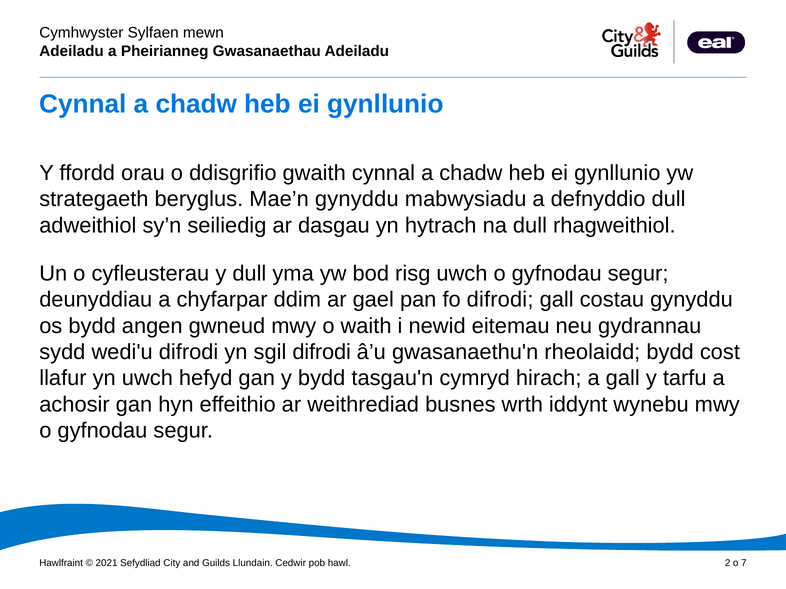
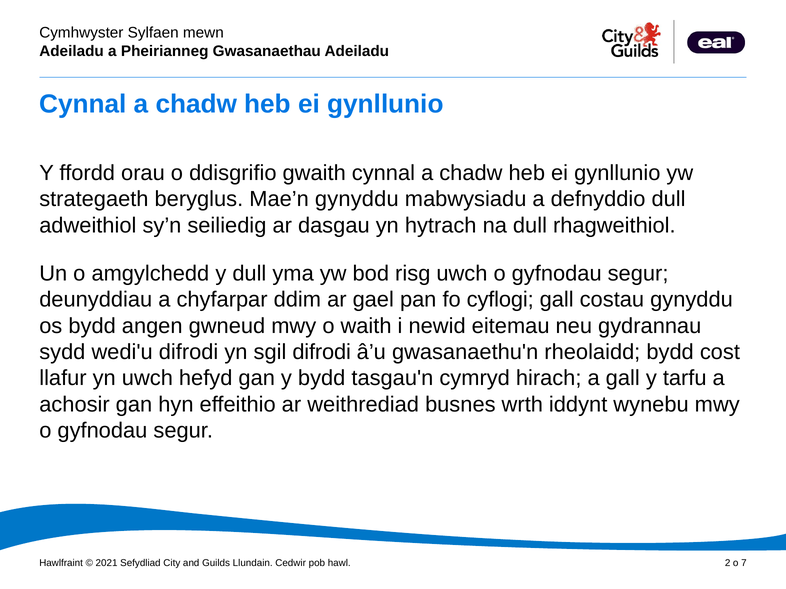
cyfleusterau: cyfleusterau -> amgylchedd
fo difrodi: difrodi -> cyflogi
